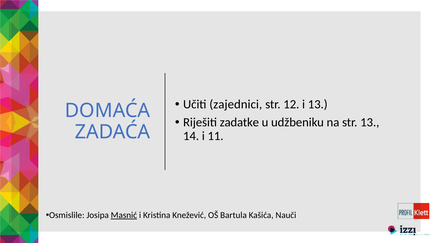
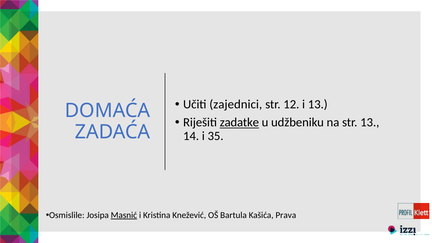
zadatke underline: none -> present
11: 11 -> 35
Nauči: Nauči -> Prava
